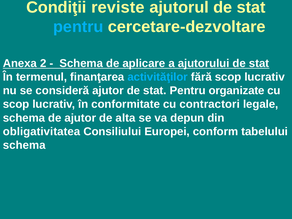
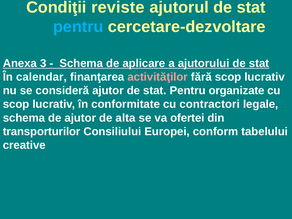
2: 2 -> 3
termenul: termenul -> calendar
activităţilor colour: light blue -> pink
depun: depun -> ofertei
obligativitatea: obligativitatea -> transporturilor
schema at (24, 145): schema -> creative
